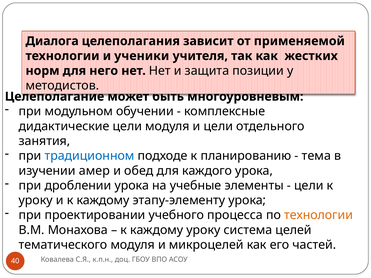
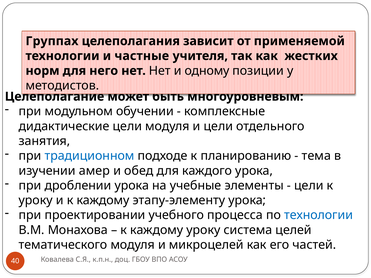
Диалога: Диалога -> Группах
ученики: ученики -> частные
защита: защита -> одному
технологии at (319, 215) colour: orange -> blue
